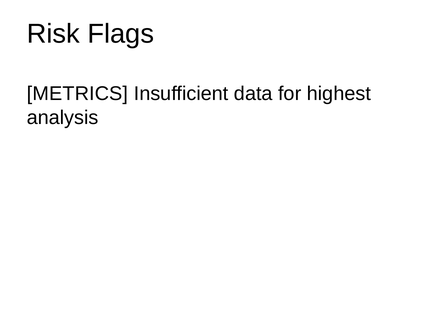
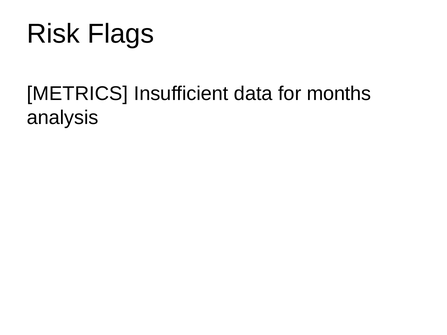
highest: highest -> months
